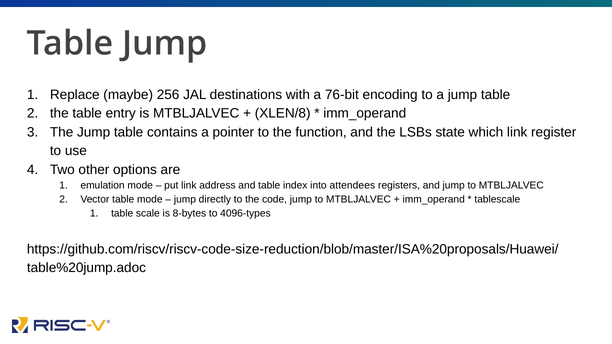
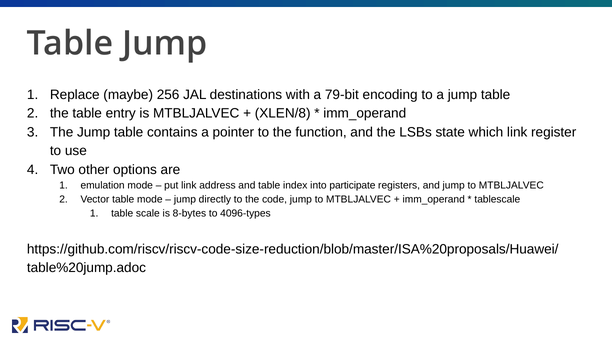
76-bit: 76-bit -> 79-bit
attendees: attendees -> participate
